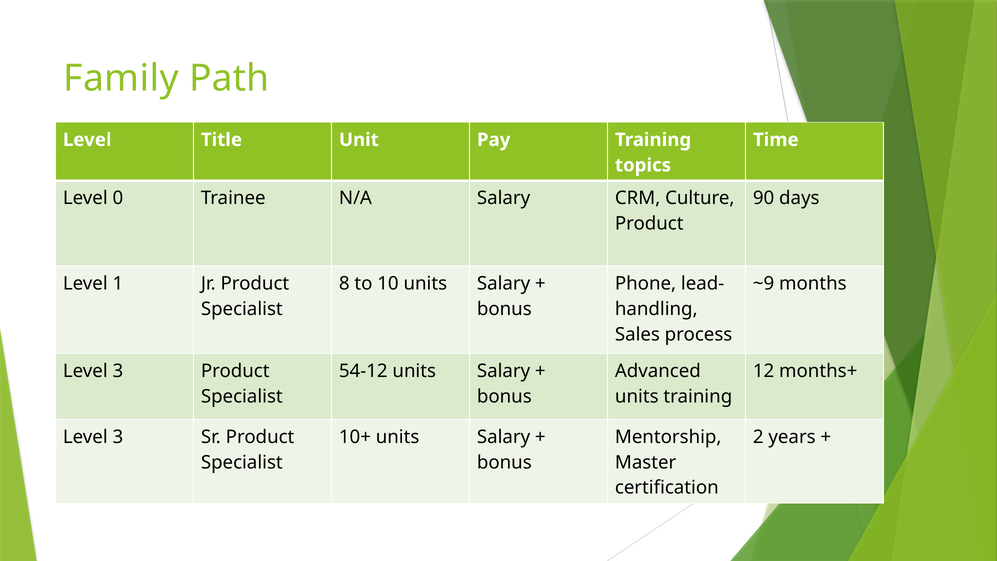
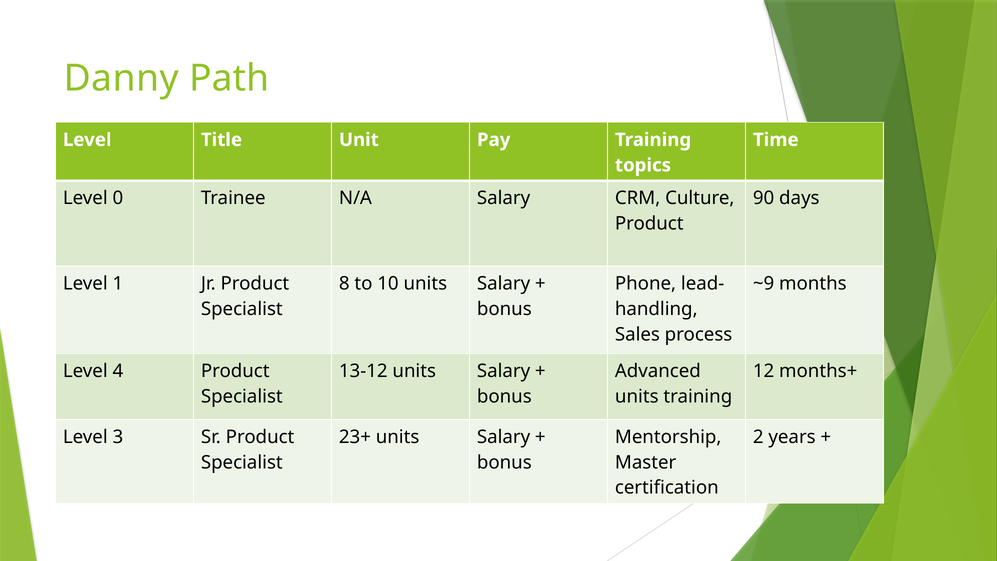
Family: Family -> Danny
3 at (118, 371): 3 -> 4
54-12: 54-12 -> 13-12
10+: 10+ -> 23+
